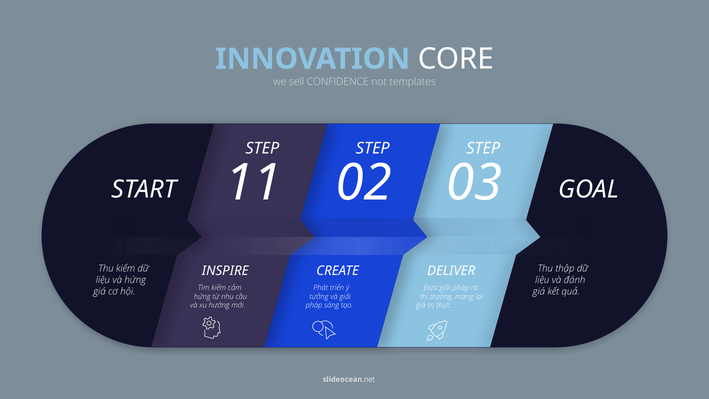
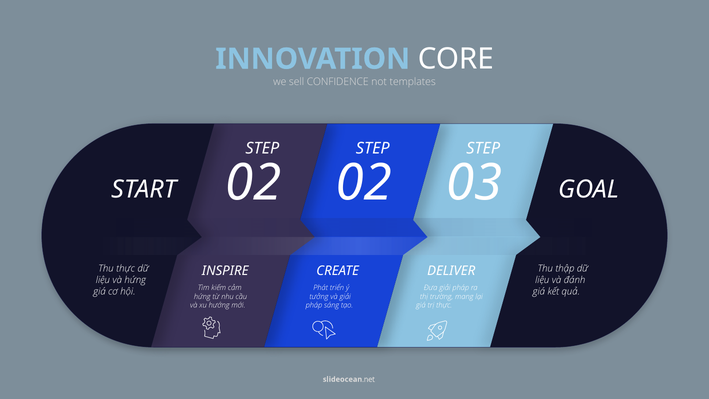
START 11: 11 -> 02
Thu kiếm: kiếm -> thực
